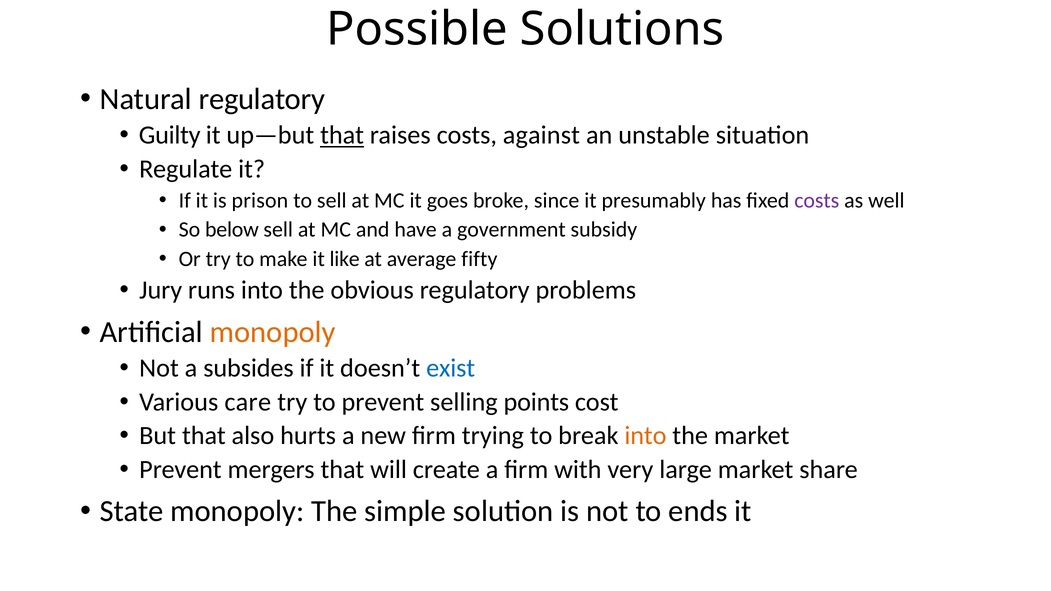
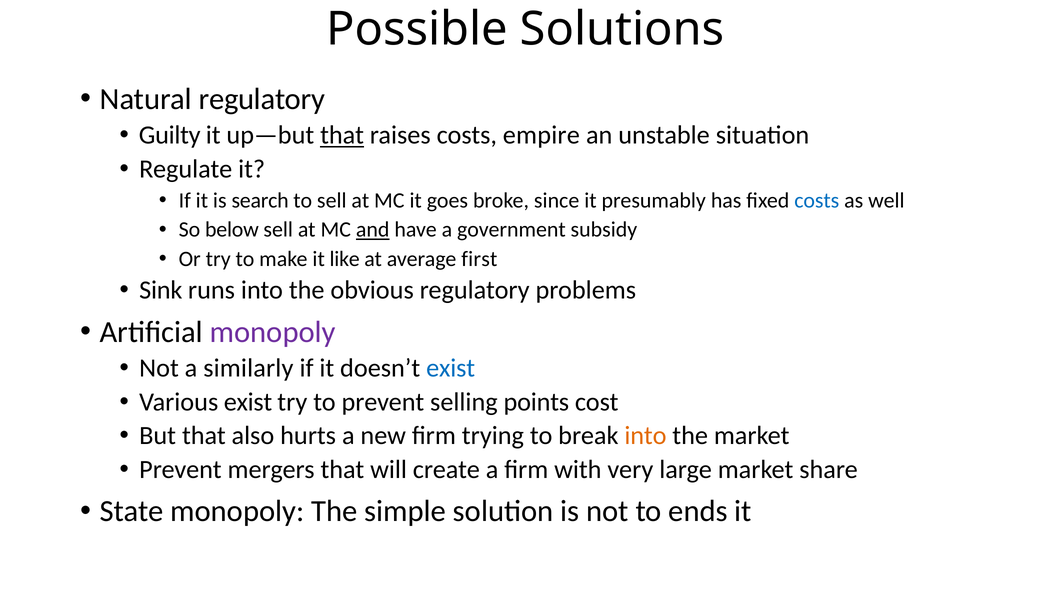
against: against -> empire
prison: prison -> search
costs at (817, 201) colour: purple -> blue
and underline: none -> present
fifty: fifty -> first
Jury: Jury -> Sink
monopoly at (273, 332) colour: orange -> purple
subsides: subsides -> similarly
Various care: care -> exist
